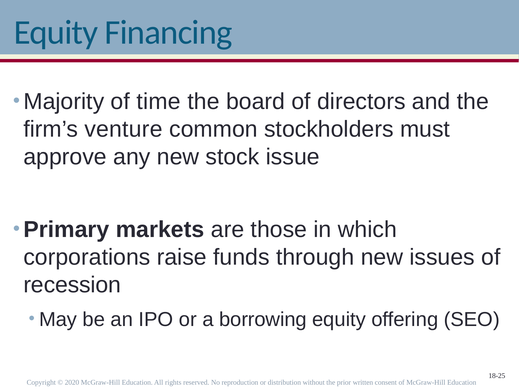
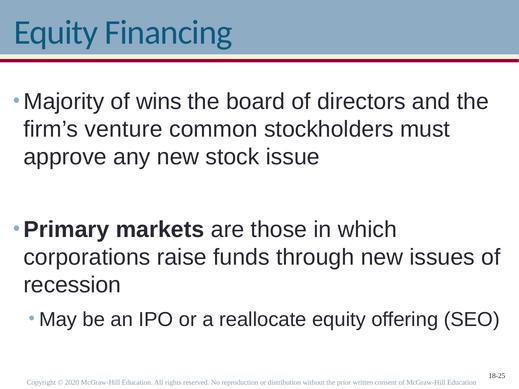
time: time -> wins
borrowing: borrowing -> reallocate
